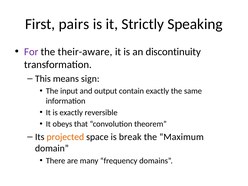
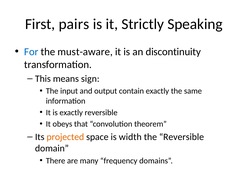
For colour: purple -> blue
their-aware: their-aware -> must-aware
break: break -> width
the Maximum: Maximum -> Reversible
